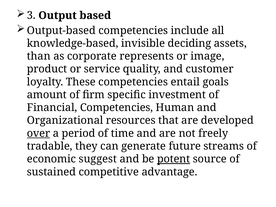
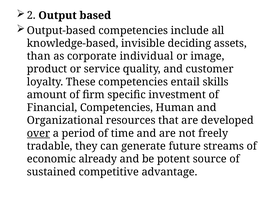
3: 3 -> 2
represents: represents -> individual
goals: goals -> skills
suggest: suggest -> already
potent underline: present -> none
